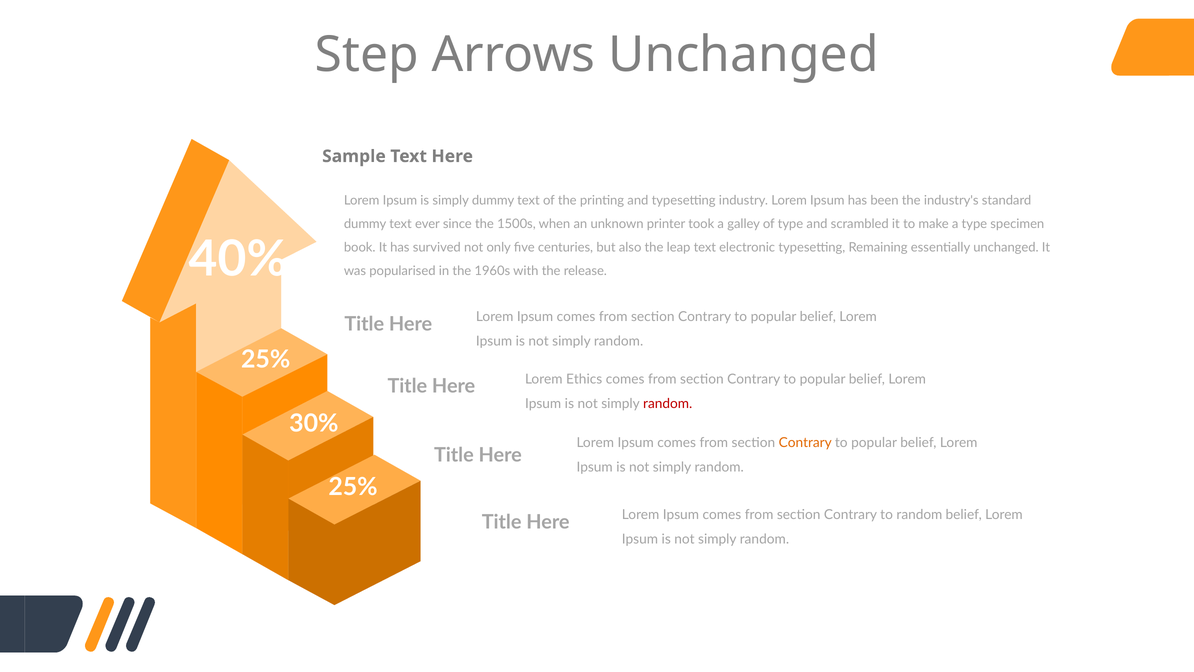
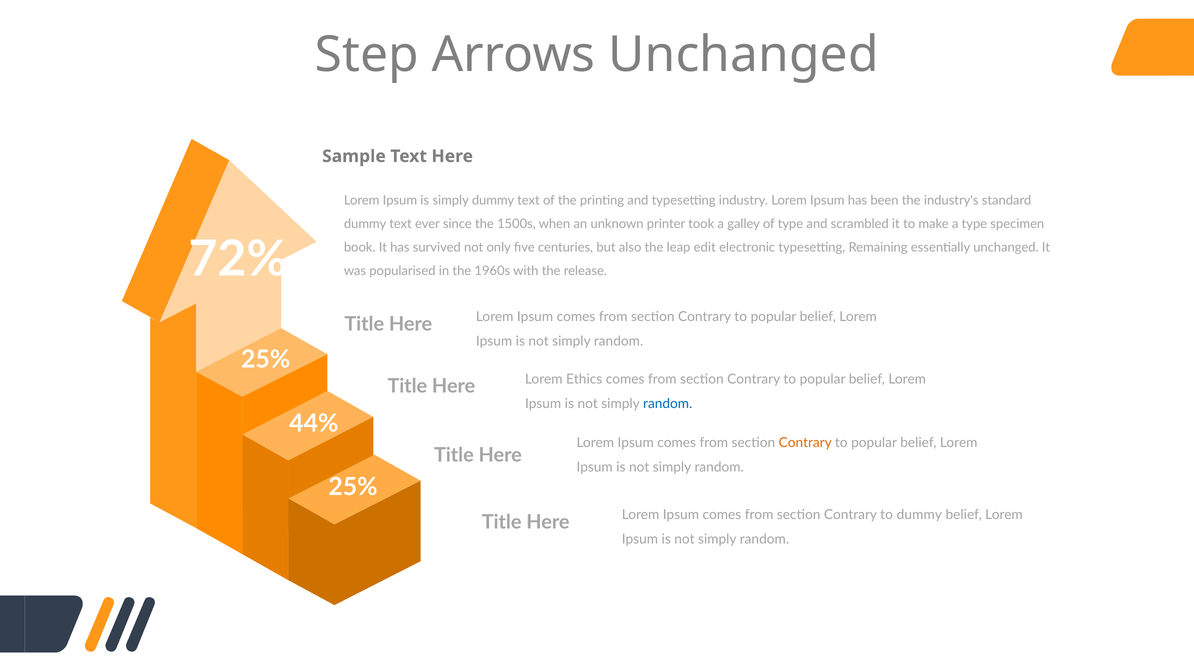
40%: 40% -> 72%
leap text: text -> edit
random at (668, 403) colour: red -> blue
30%: 30% -> 44%
to random: random -> dummy
